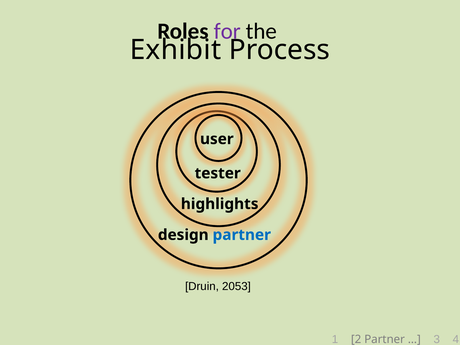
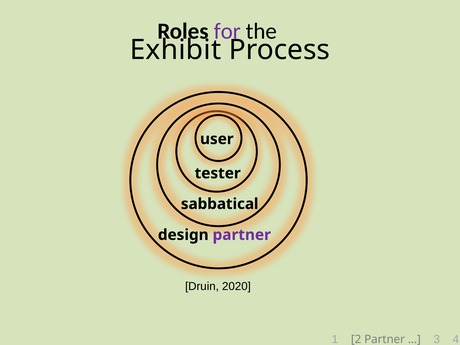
highlights: highlights -> sabbatical
partner at (242, 235) colour: blue -> purple
2053: 2053 -> 2020
